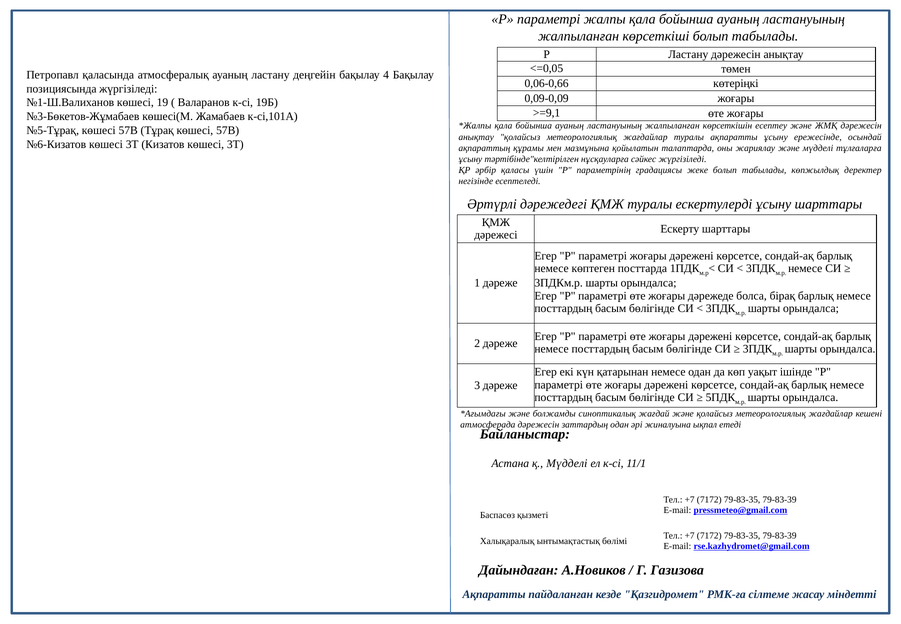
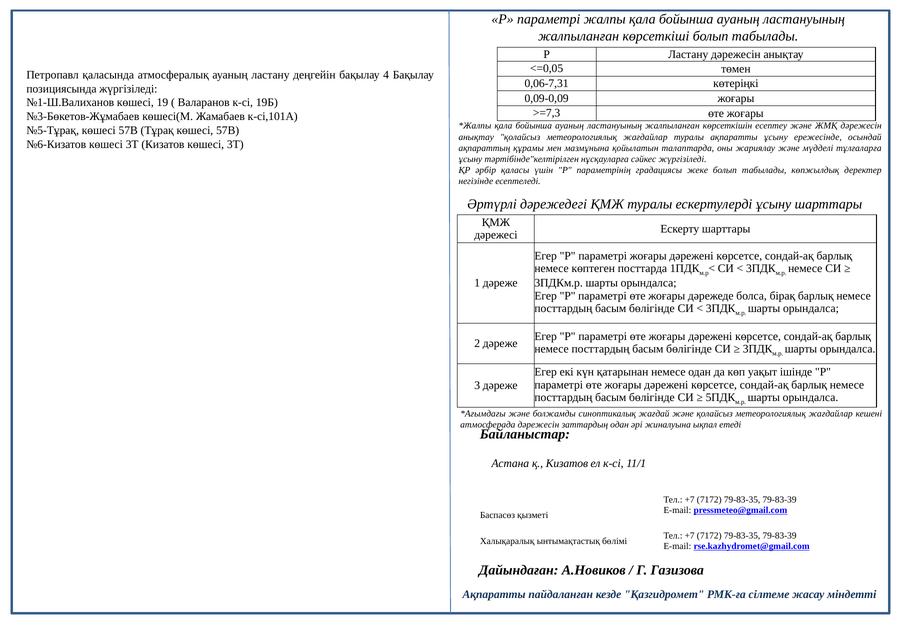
0,06-0,66: 0,06-0,66 -> 0,06-7,31
>=9,1: >=9,1 -> >=7,3
қ Мүдделі: Мүдделі -> Кизатов
